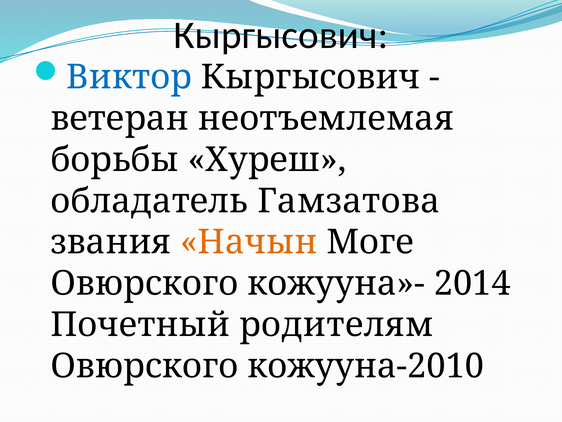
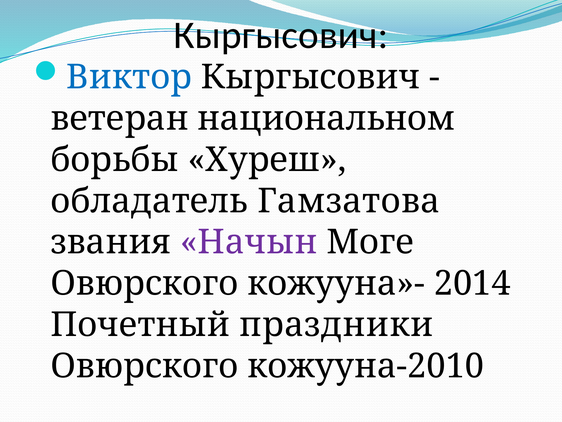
неотъемлемая: неотъемлемая -> национальном
Начын colour: orange -> purple
родителям: родителям -> праздники
